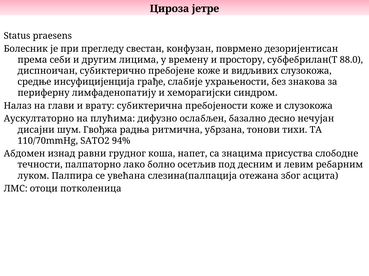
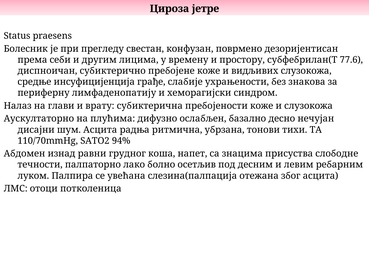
88.0: 88.0 -> 77.6
шум Гвођжа: Гвођжа -> Асцита
